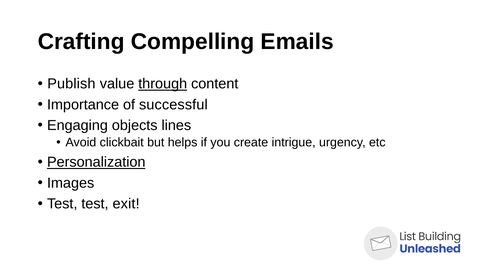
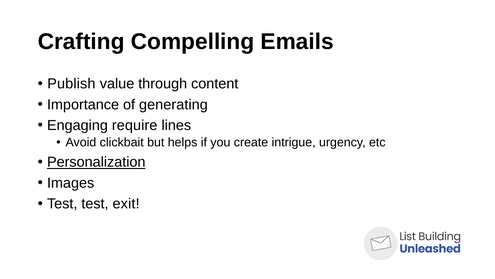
through underline: present -> none
successful: successful -> generating
objects: objects -> require
